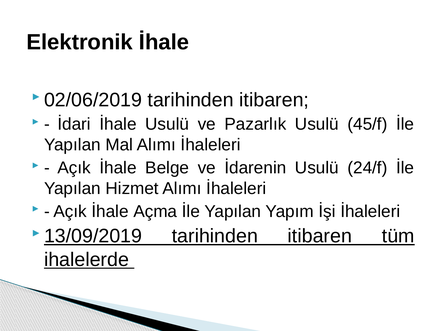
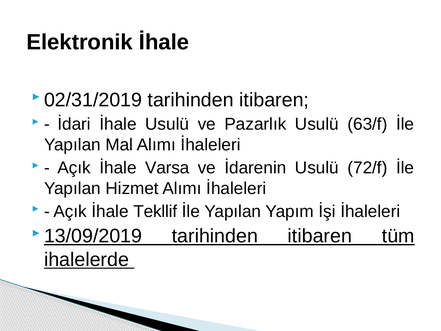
02/06/2019: 02/06/2019 -> 02/31/2019
45/f: 45/f -> 63/f
Belge: Belge -> Varsa
24/f: 24/f -> 72/f
Açma: Açma -> Tekllif
